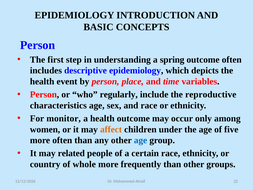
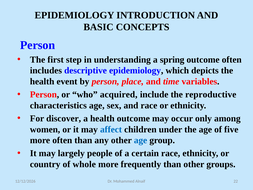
regularly: regularly -> acquired
monitor: monitor -> discover
affect colour: orange -> blue
related: related -> largely
